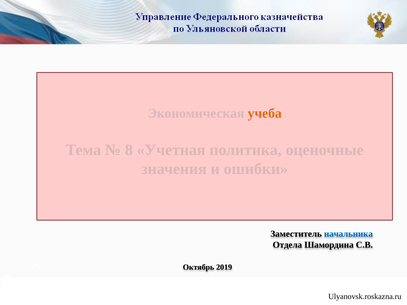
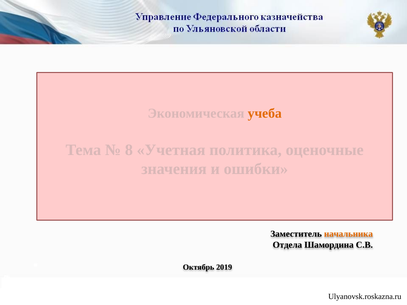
начальника colour: blue -> orange
